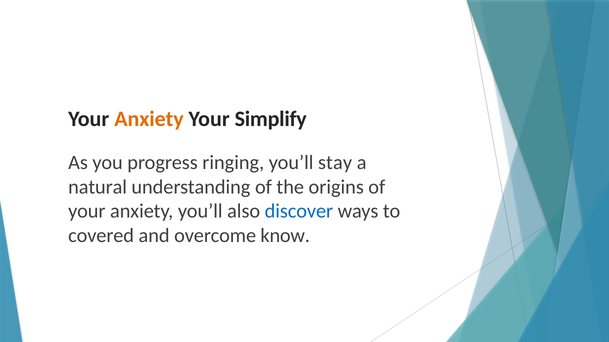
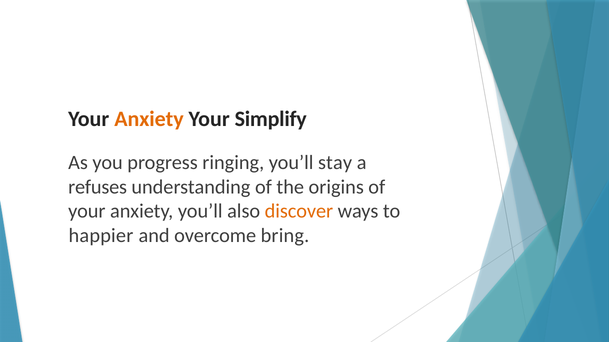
natural: natural -> refuses
discover colour: blue -> orange
covered: covered -> happier
know: know -> bring
